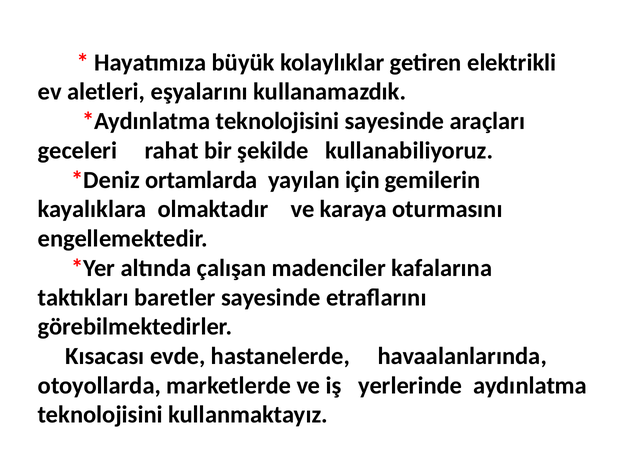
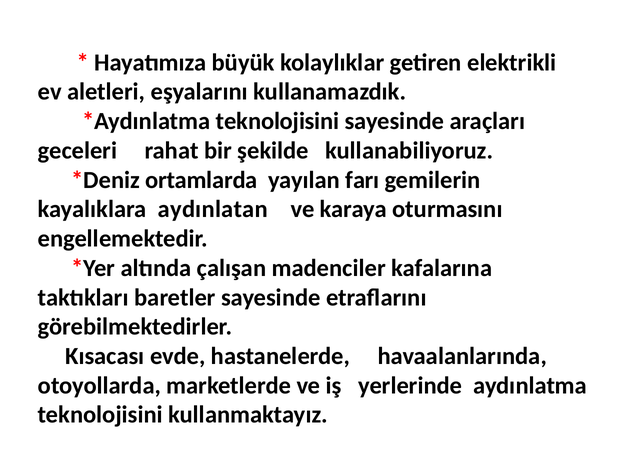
için: için -> farı
olmaktadır: olmaktadır -> aydınlatan
